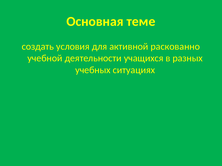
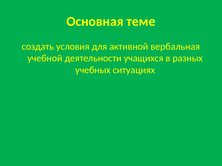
раскованно: раскованно -> вербальная
